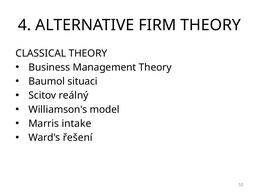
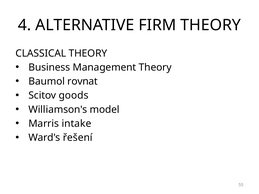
situaci: situaci -> rovnat
reálný: reálný -> goods
